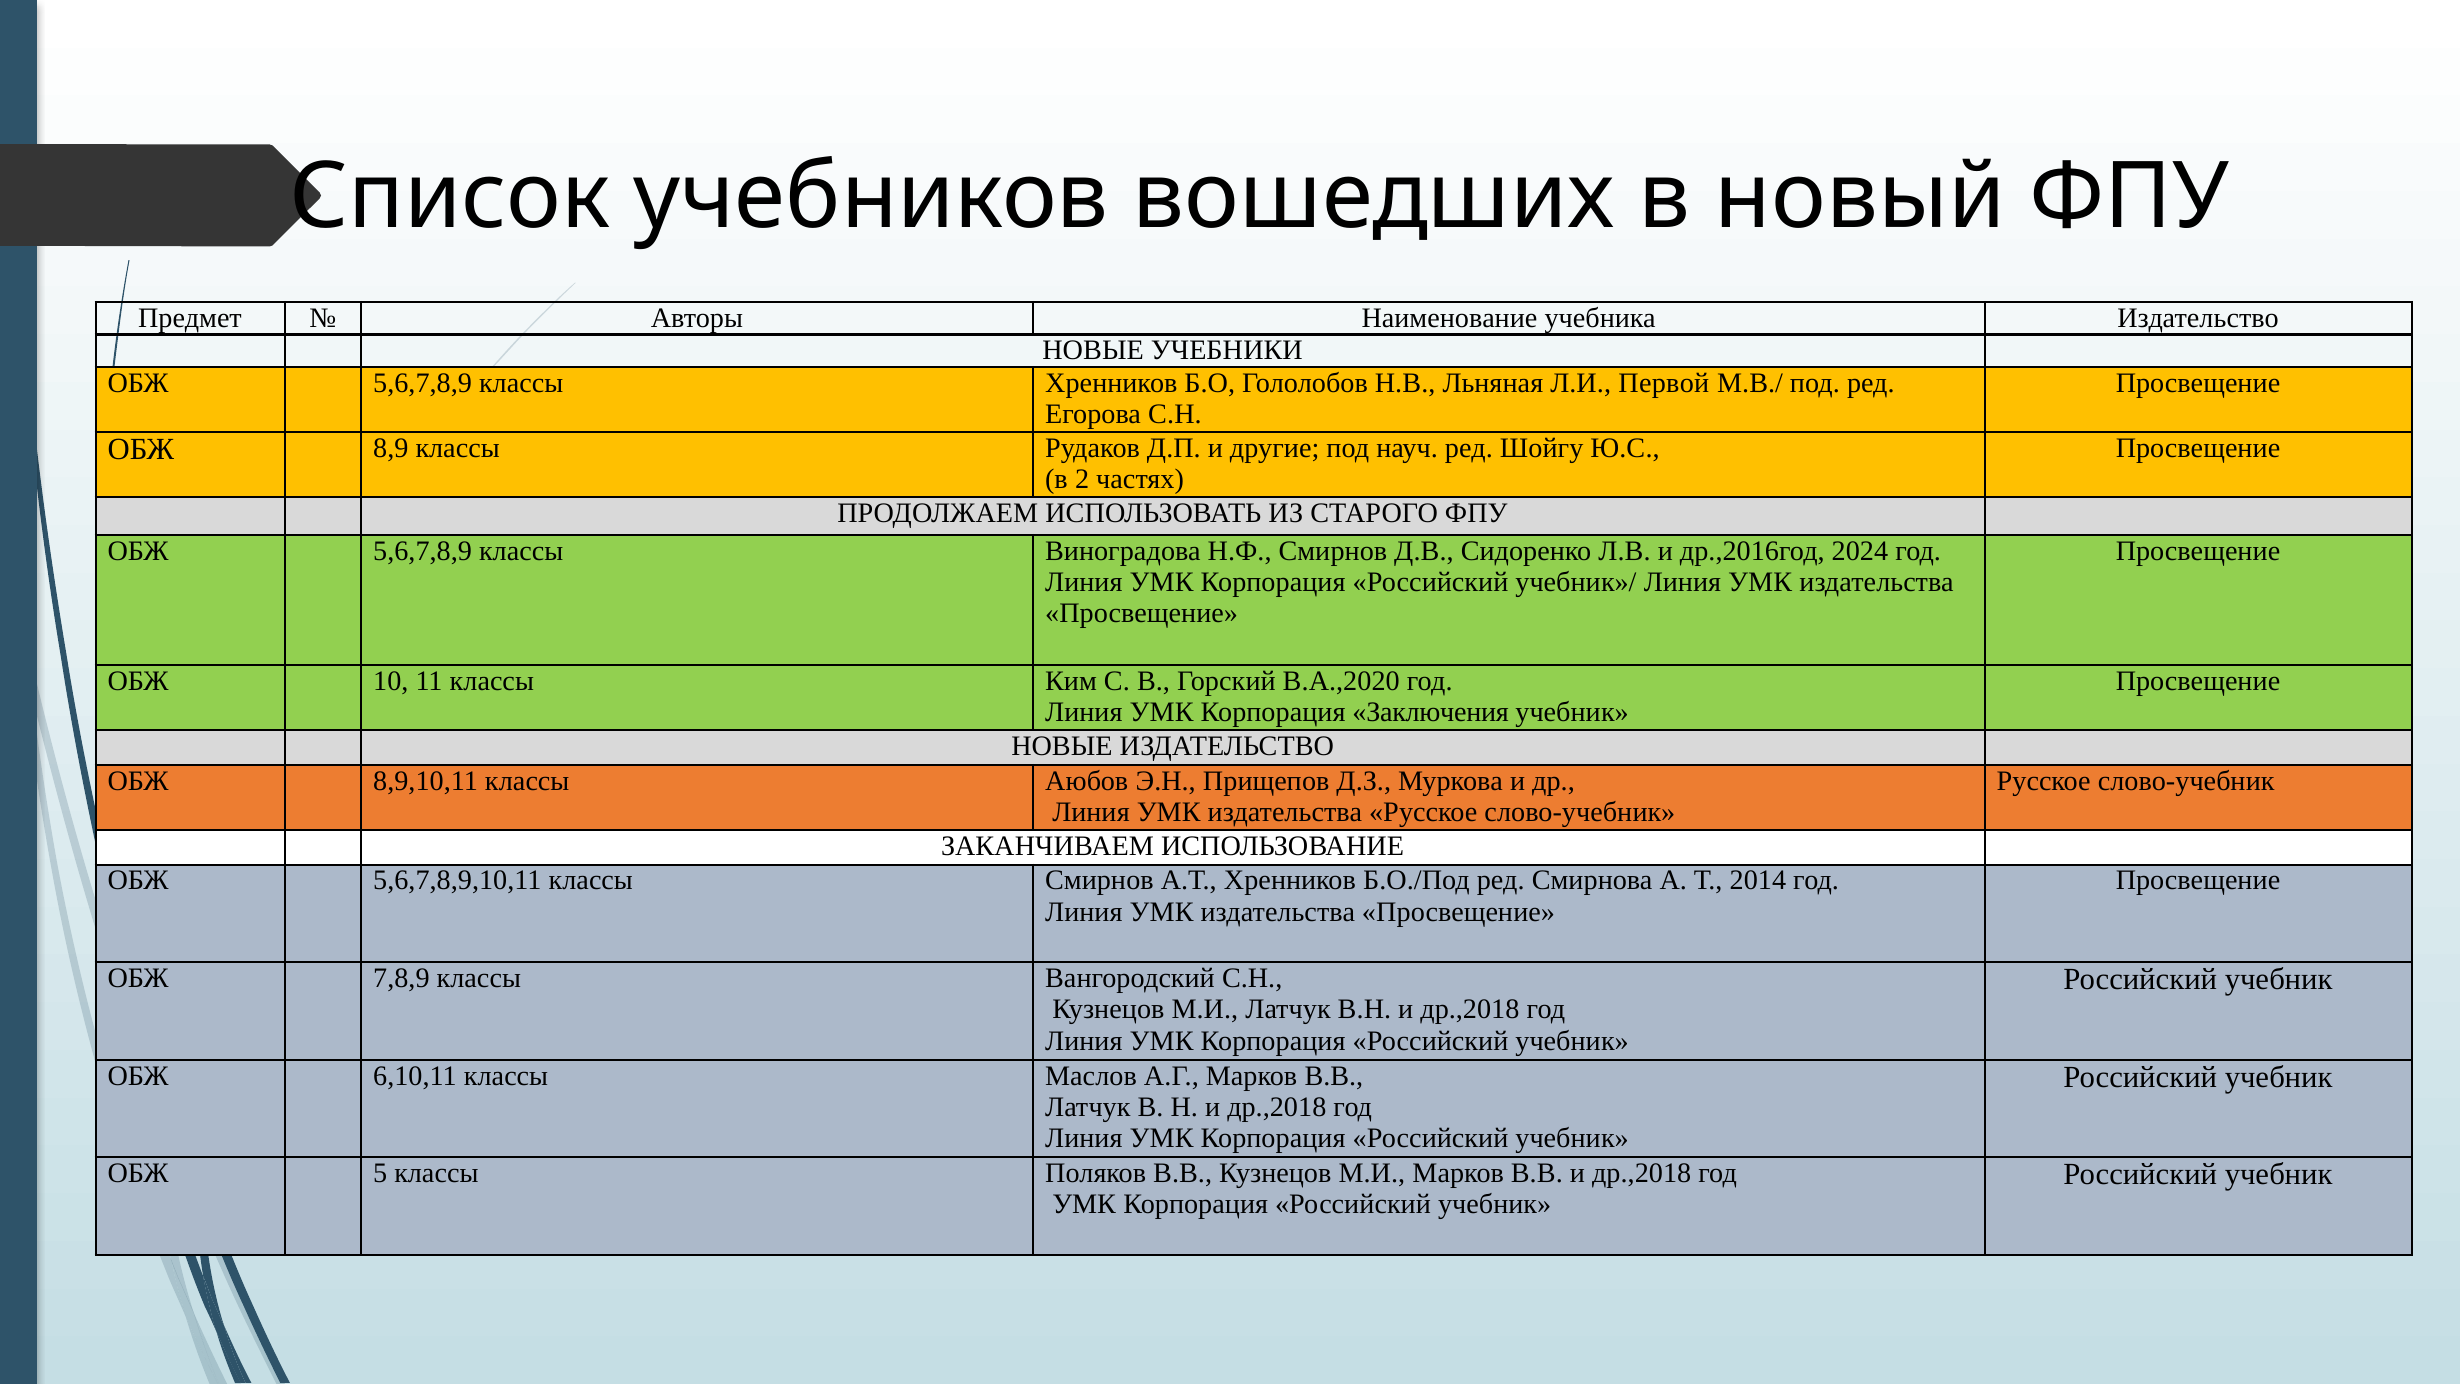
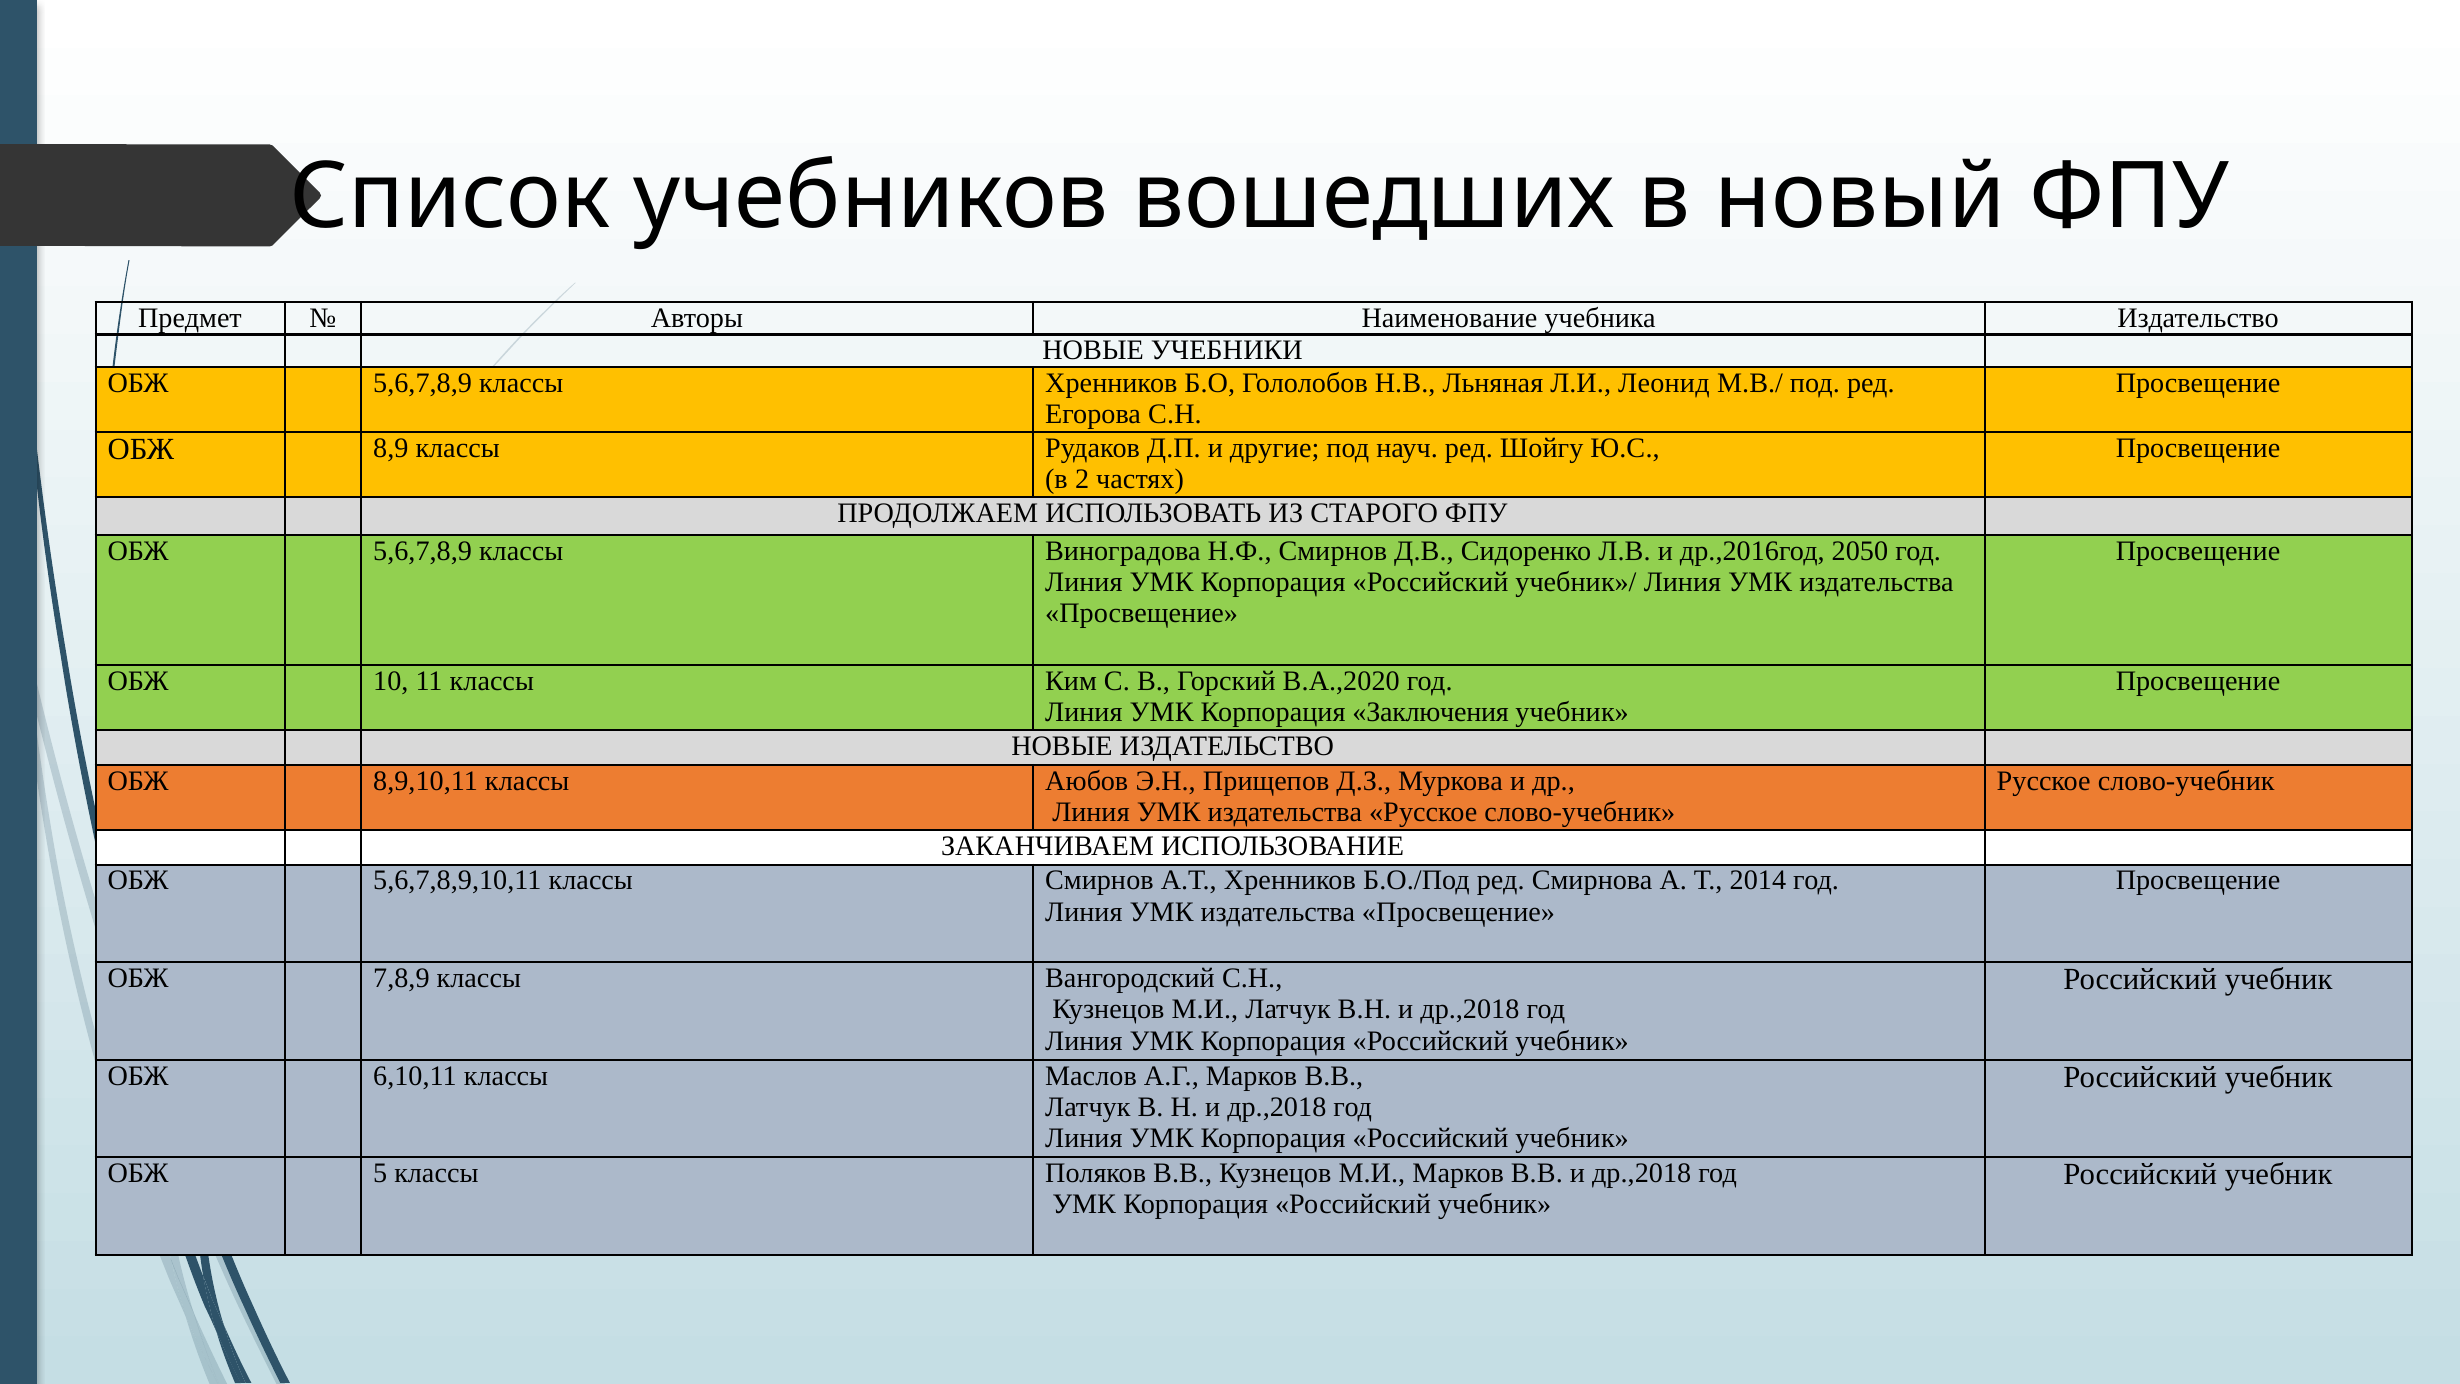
Первой: Первой -> Леонид
2024: 2024 -> 2050
